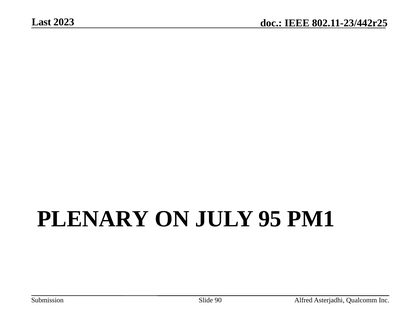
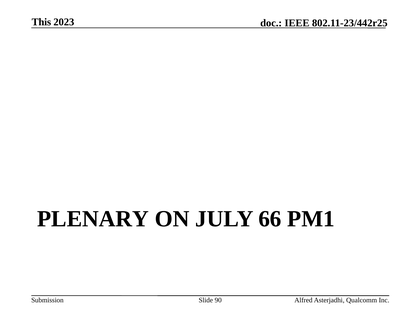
Last: Last -> This
95: 95 -> 66
